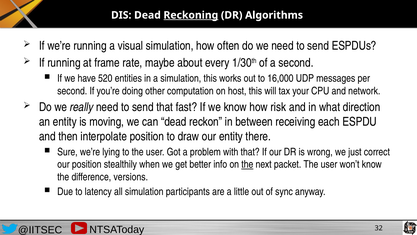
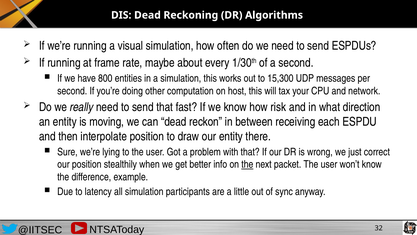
Reckoning underline: present -> none
520: 520 -> 800
16,000: 16,000 -> 15,300
versions: versions -> example
